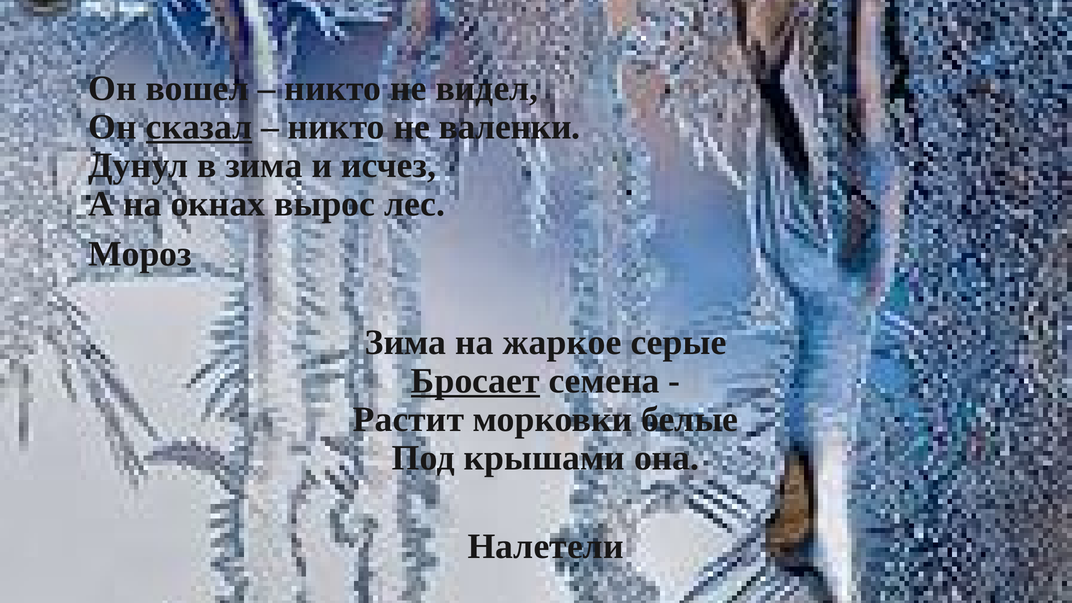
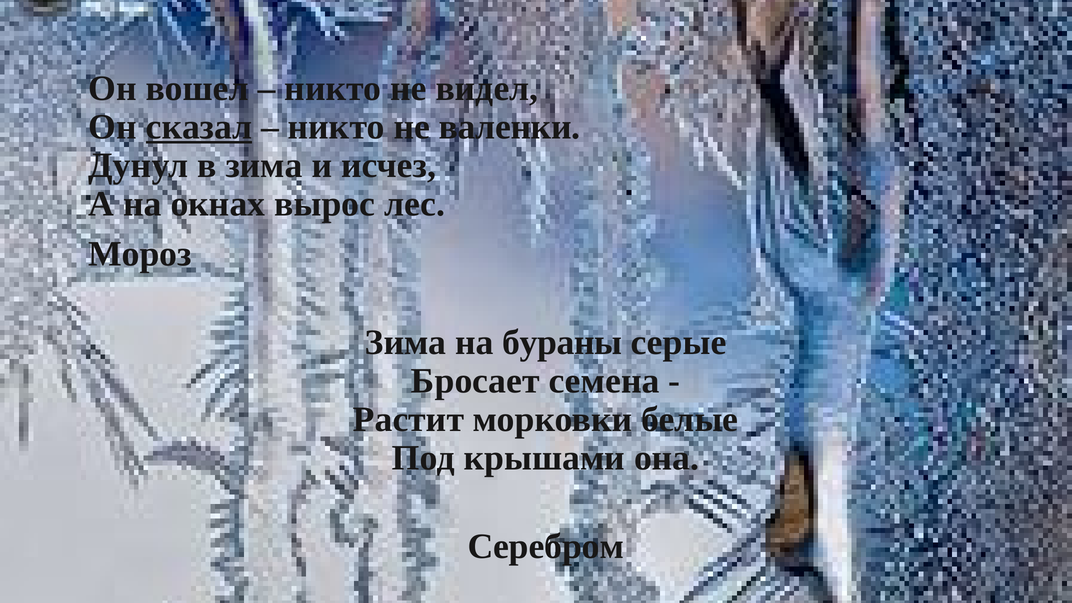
жаркое: жаркое -> бураны
Бросает underline: present -> none
Налетели: Налетели -> Серебром
